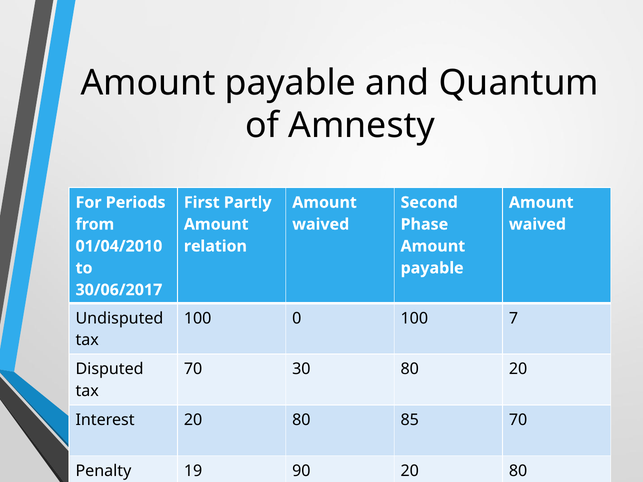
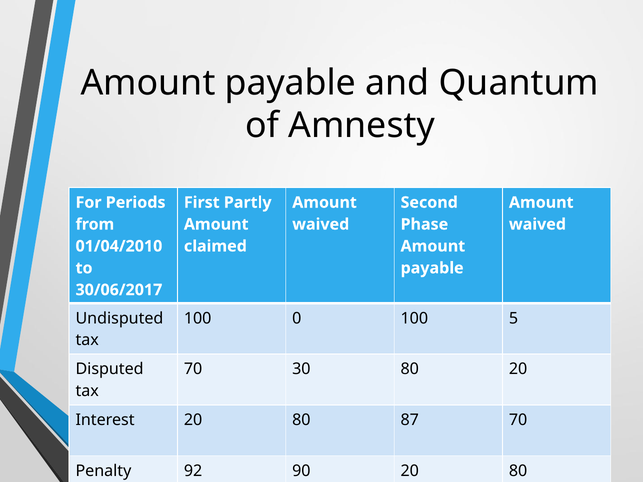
relation: relation -> claimed
7: 7 -> 5
85: 85 -> 87
19: 19 -> 92
